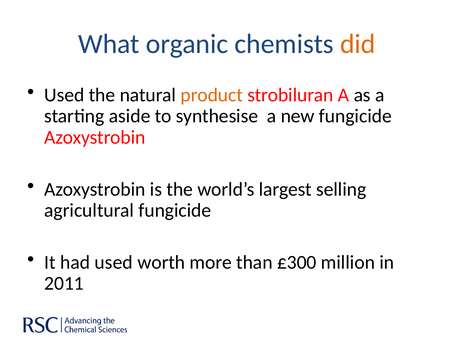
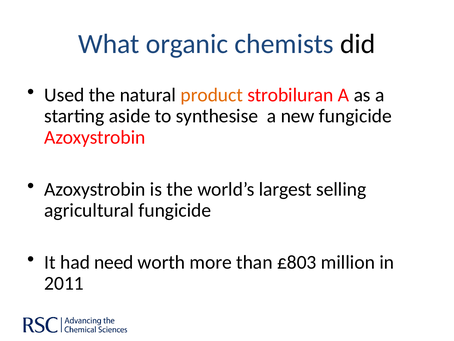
did colour: orange -> black
had used: used -> need
£300: £300 -> £803
